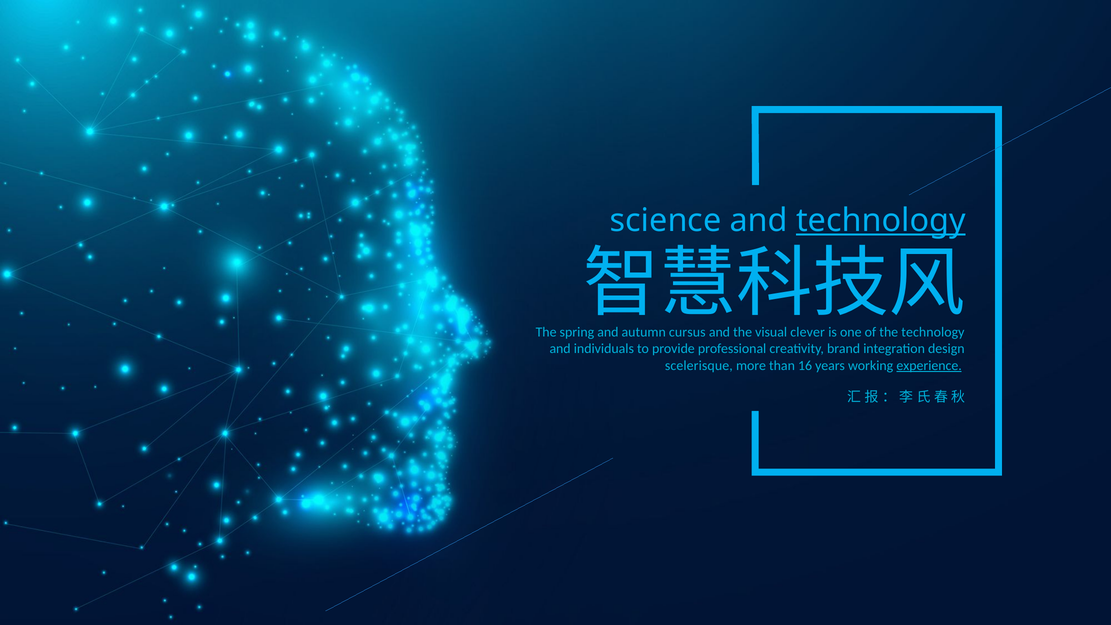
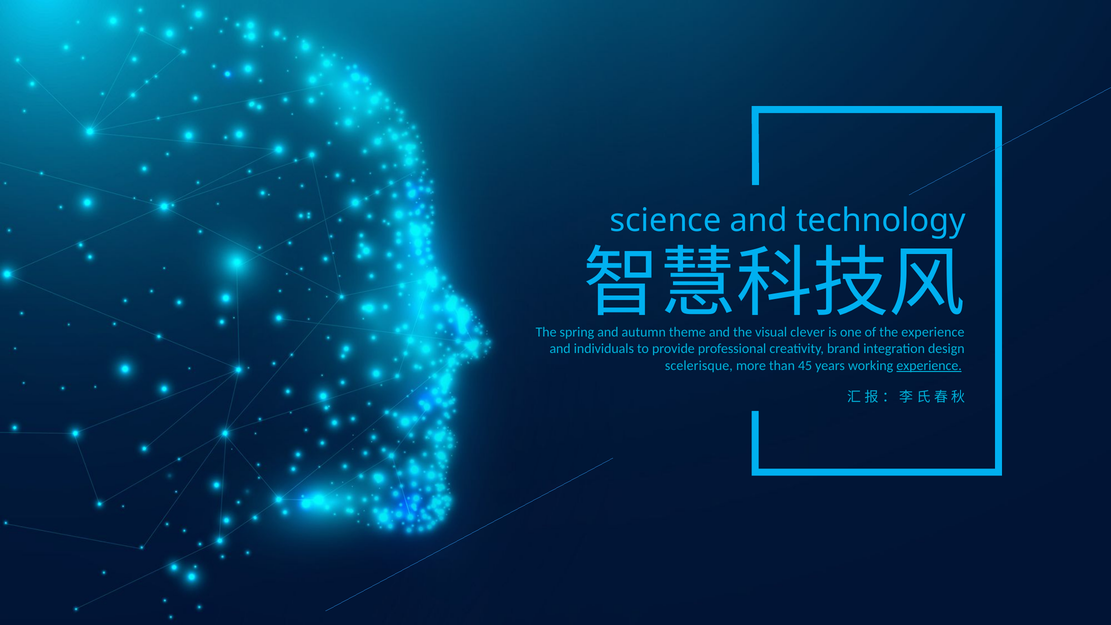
technology at (881, 220) underline: present -> none
cursus: cursus -> theme
the technology: technology -> experience
16: 16 -> 45
